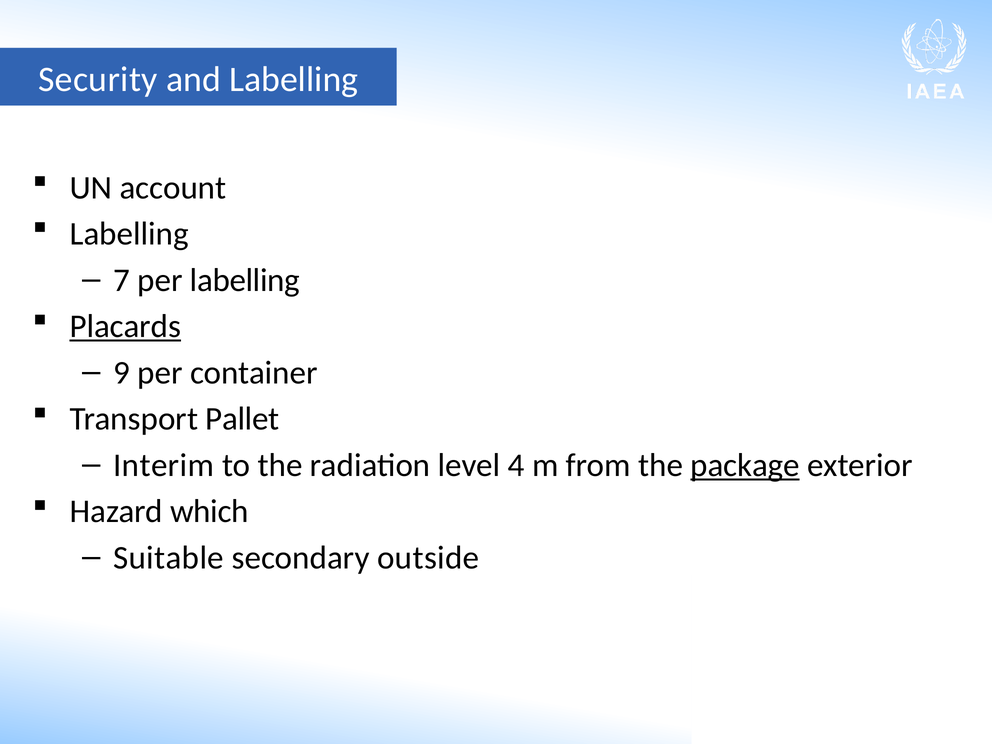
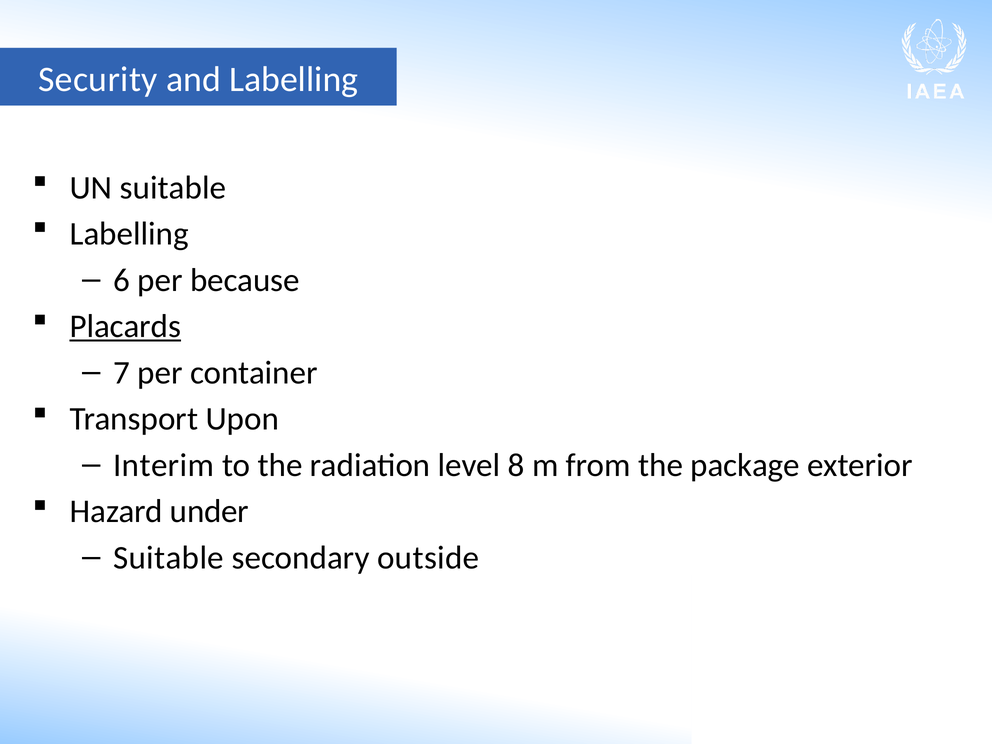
UN account: account -> suitable
7: 7 -> 6
per labelling: labelling -> because
9: 9 -> 7
Pallet: Pallet -> Upon
4: 4 -> 8
package underline: present -> none
which: which -> under
